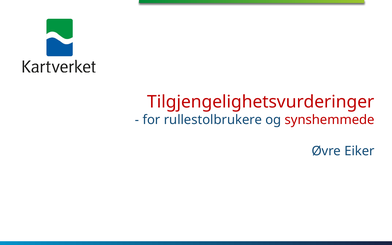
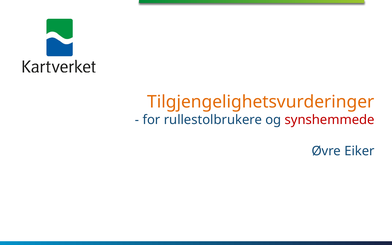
Tilgjengelighetsvurderinger colour: red -> orange
